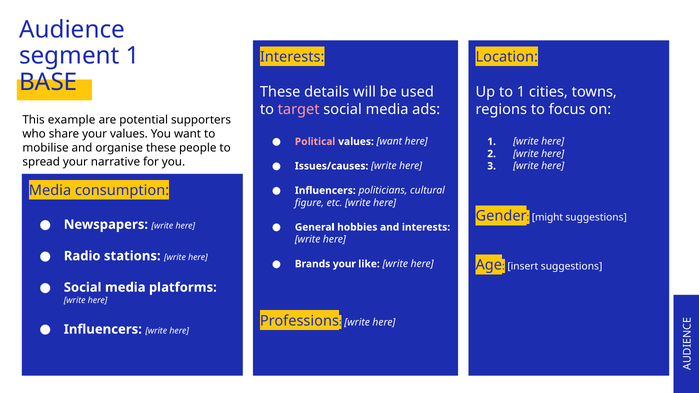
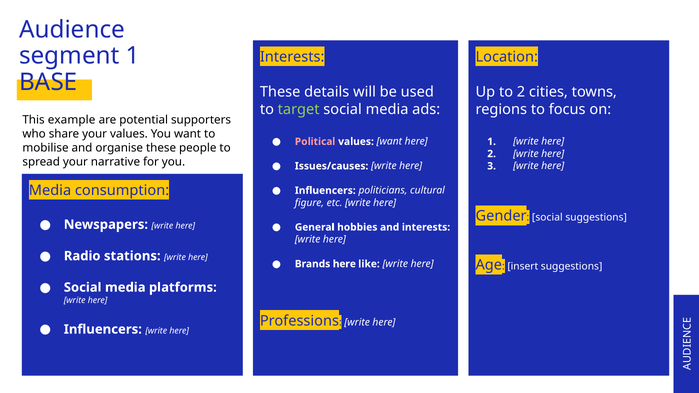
to 1: 1 -> 2
target colour: pink -> light green
might at (547, 218): might -> social
Brands your: your -> here
